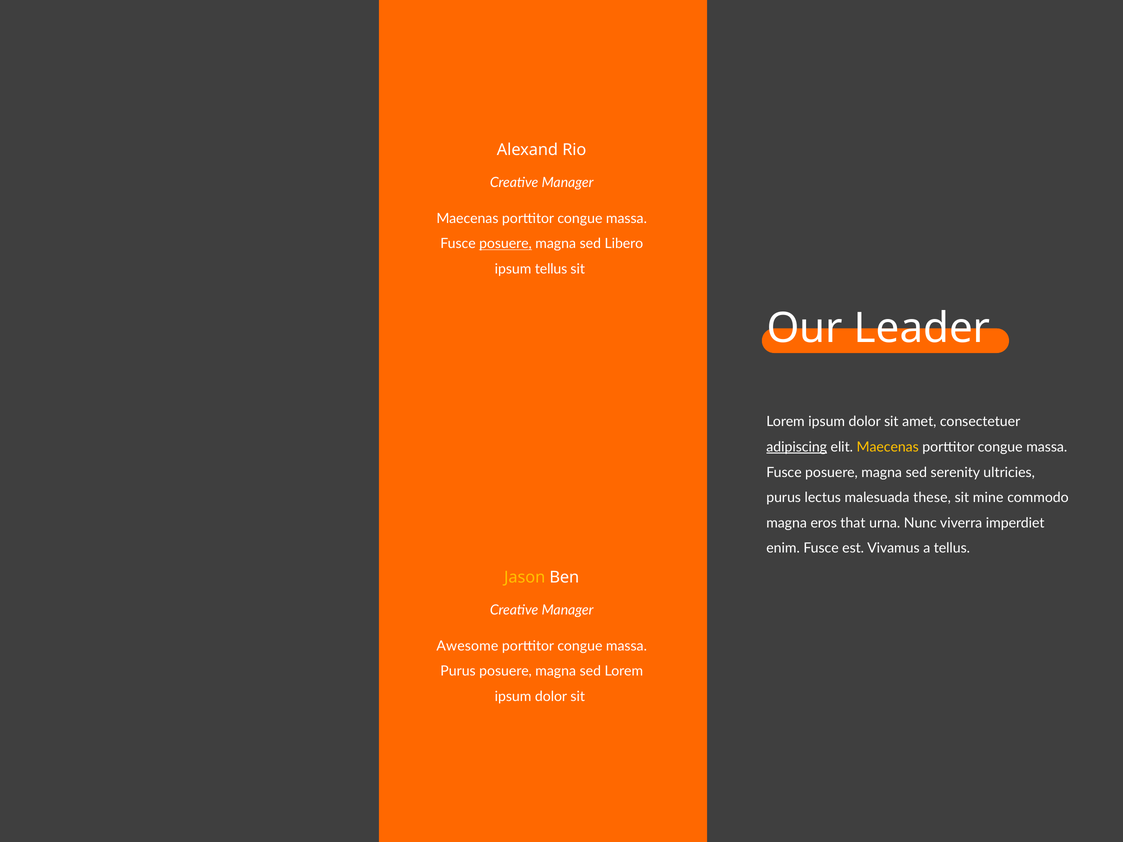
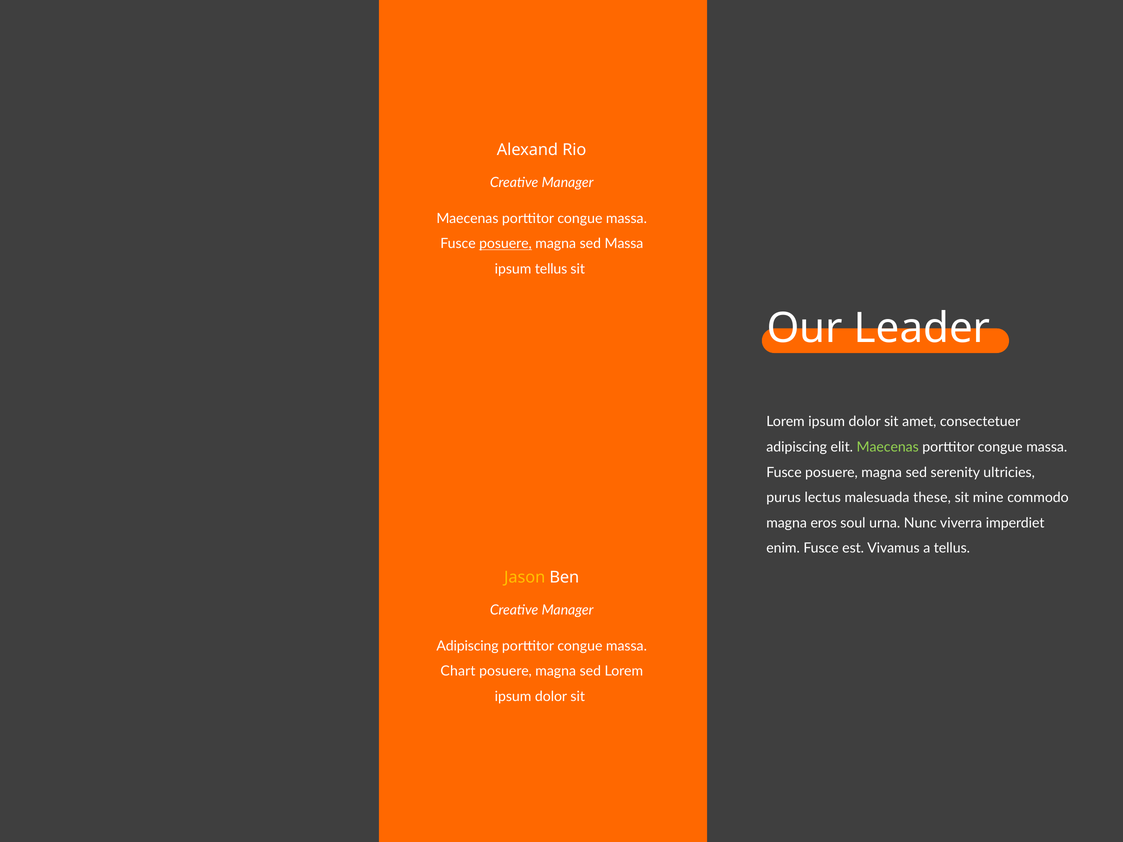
sed Libero: Libero -> Massa
adipiscing at (797, 447) underline: present -> none
Maecenas at (888, 447) colour: yellow -> light green
that: that -> soul
Awesome at (467, 646): Awesome -> Adipiscing
Purus at (458, 671): Purus -> Chart
